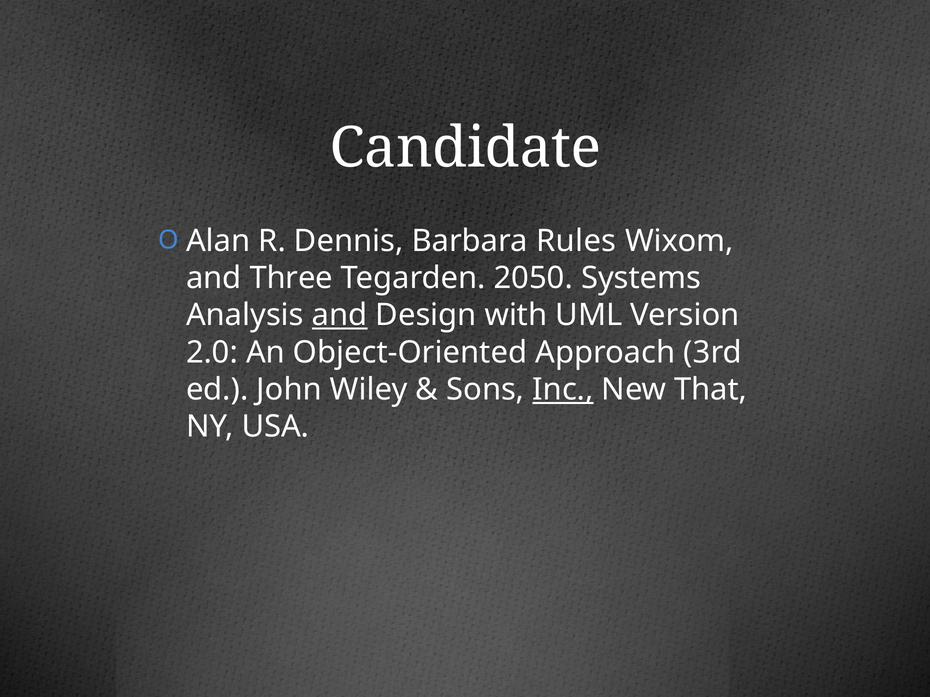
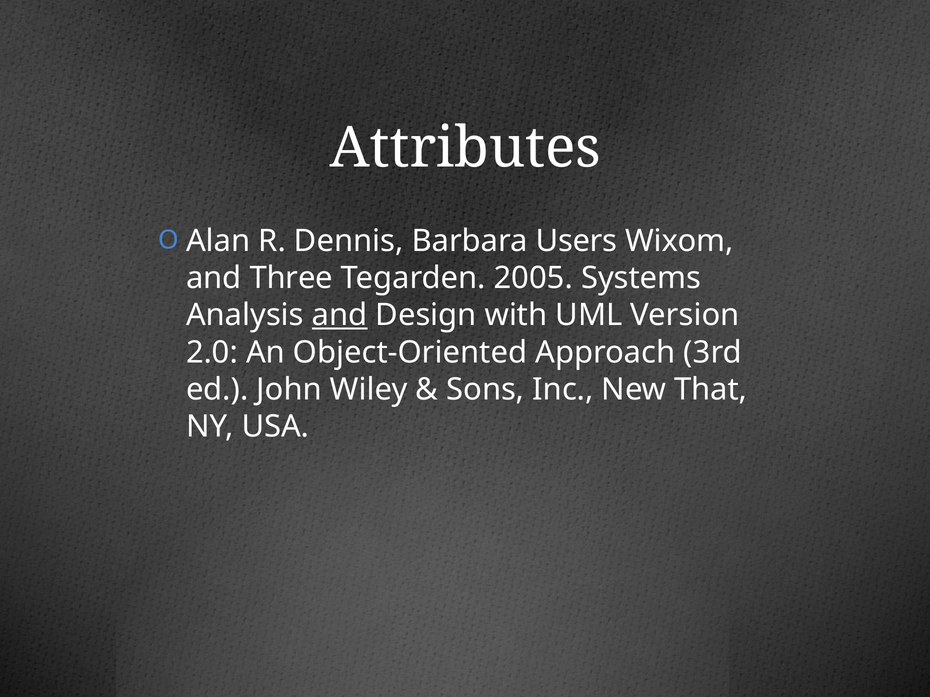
Candidate: Candidate -> Attributes
Rules: Rules -> Users
2050: 2050 -> 2005
Inc underline: present -> none
